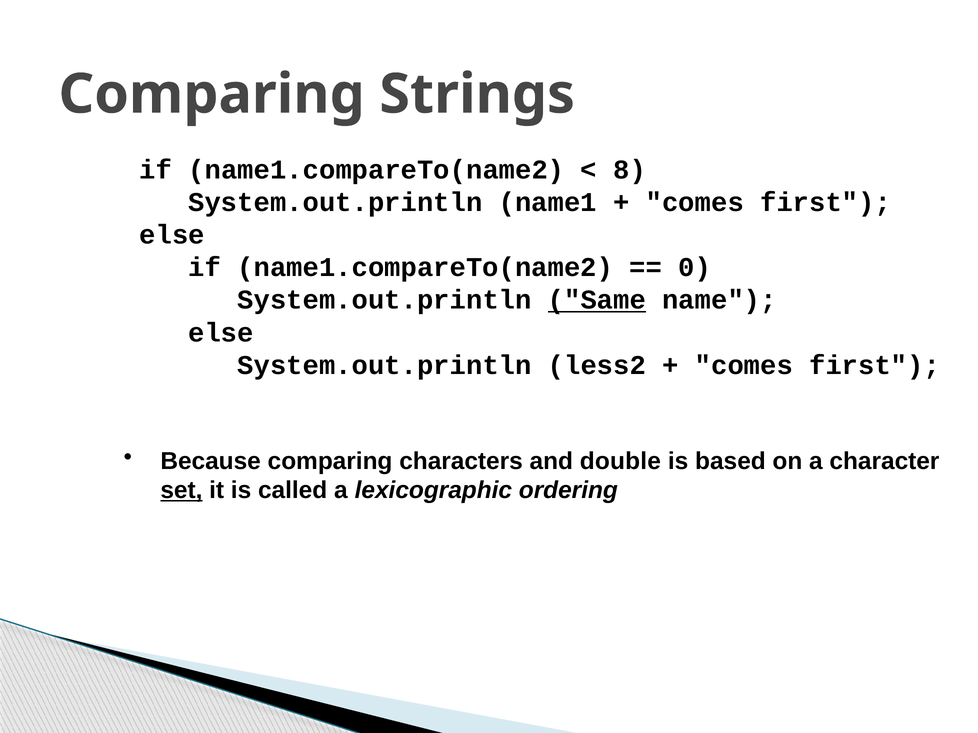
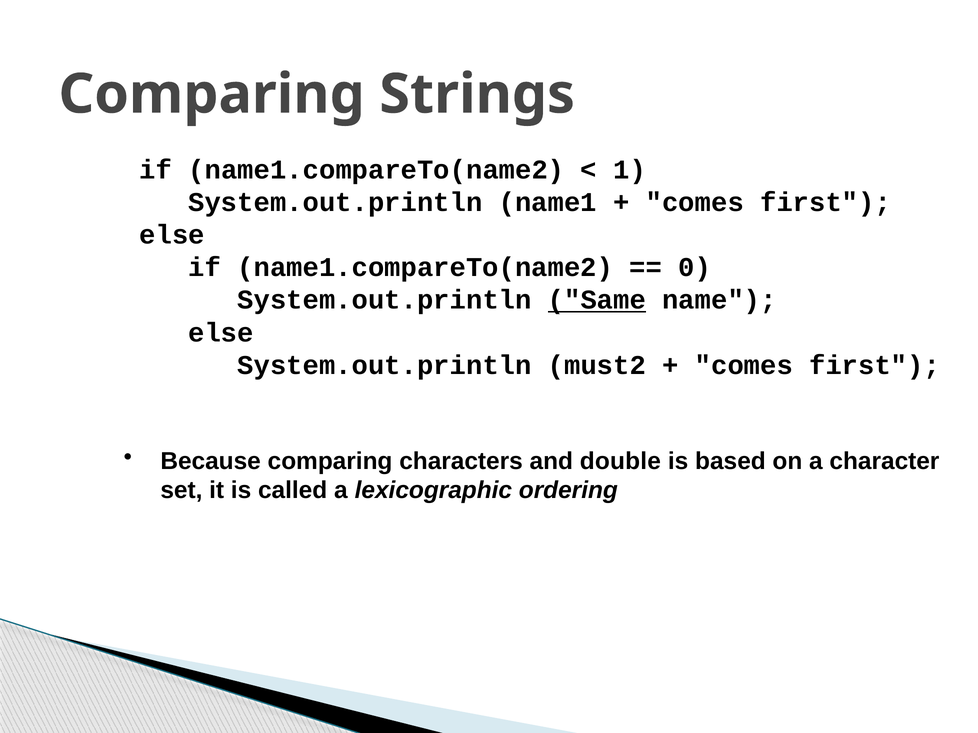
8: 8 -> 1
less2: less2 -> must2
set underline: present -> none
